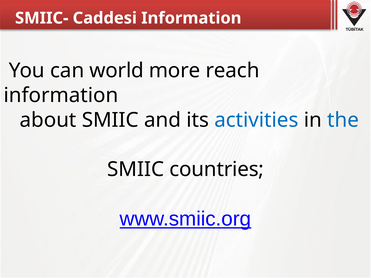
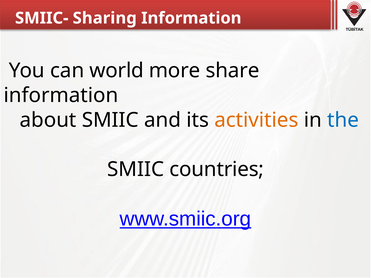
Caddesi: Caddesi -> Sharing
reach: reach -> share
activities colour: blue -> orange
